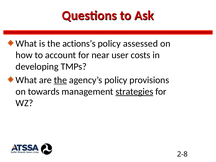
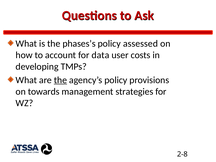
actions’s: actions’s -> phases’s
near: near -> data
strategies underline: present -> none
